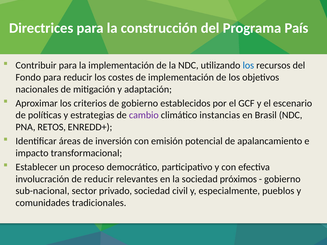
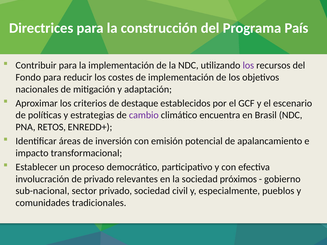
los at (248, 65) colour: blue -> purple
de gobierno: gobierno -> destaque
instancias: instancias -> encuentra
de reducir: reducir -> privado
